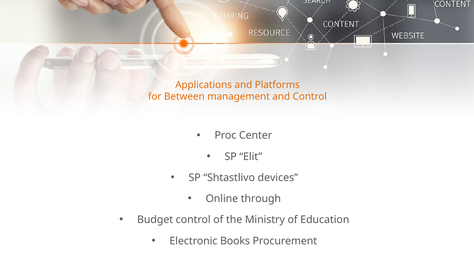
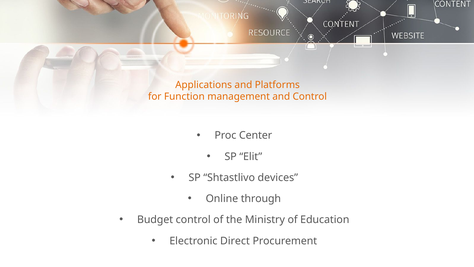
Between: Between -> Function
Books: Books -> Direct
